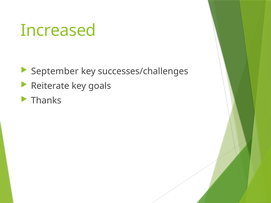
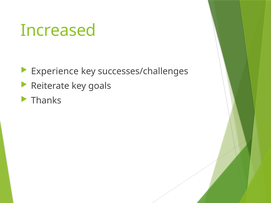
September: September -> Experience
